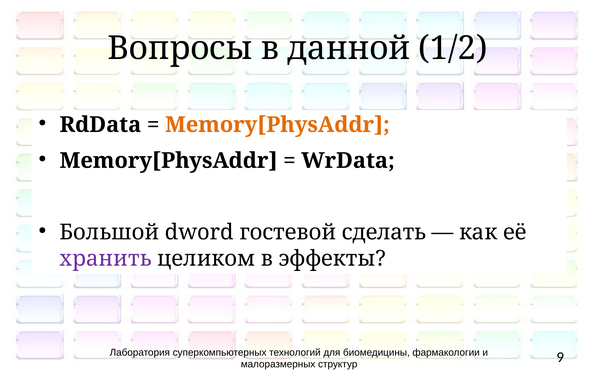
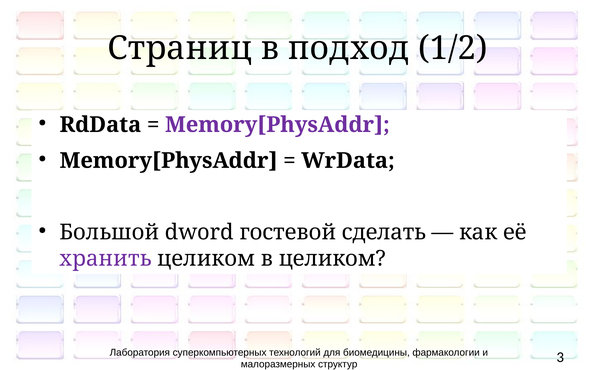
Вопросы: Вопросы -> Страниц
данной: данной -> подход
Memory[PhysAddr at (277, 125) colour: orange -> purple
в эффекты: эффекты -> целиком
9: 9 -> 3
